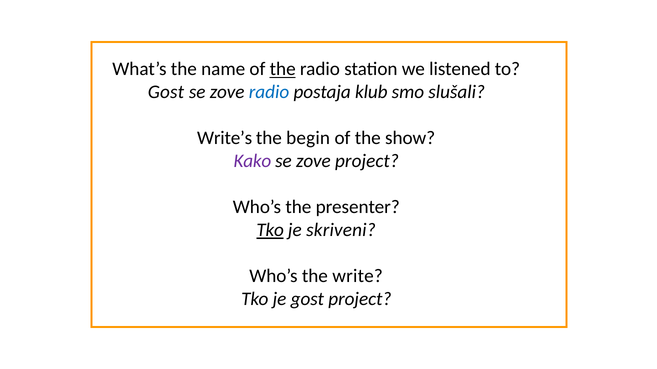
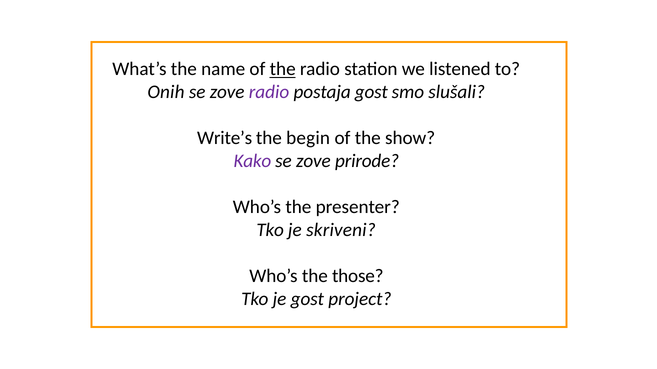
Gost at (166, 92): Gost -> Onih
radio at (269, 92) colour: blue -> purple
postaja klub: klub -> gost
zove project: project -> prirode
Tko at (270, 230) underline: present -> none
write: write -> those
